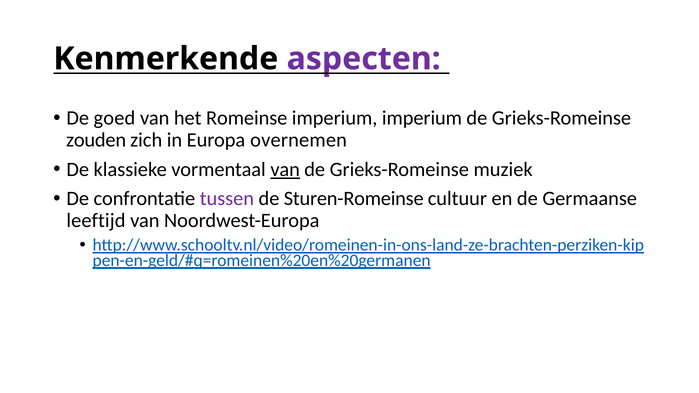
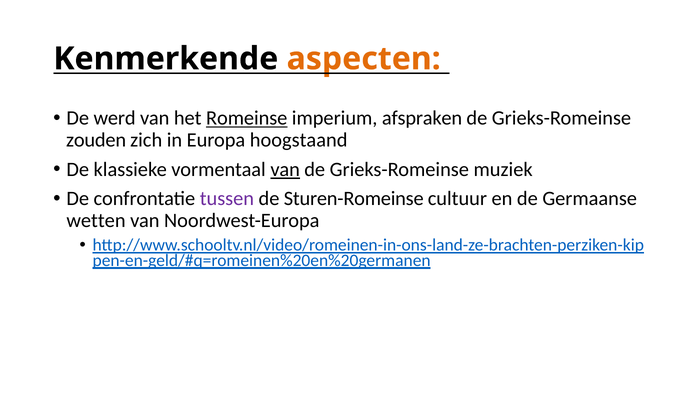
aspecten colour: purple -> orange
goed: goed -> werd
Romeinse underline: none -> present
imperium imperium: imperium -> afspraken
overnemen: overnemen -> hoogstaand
leeftijd: leeftijd -> wetten
